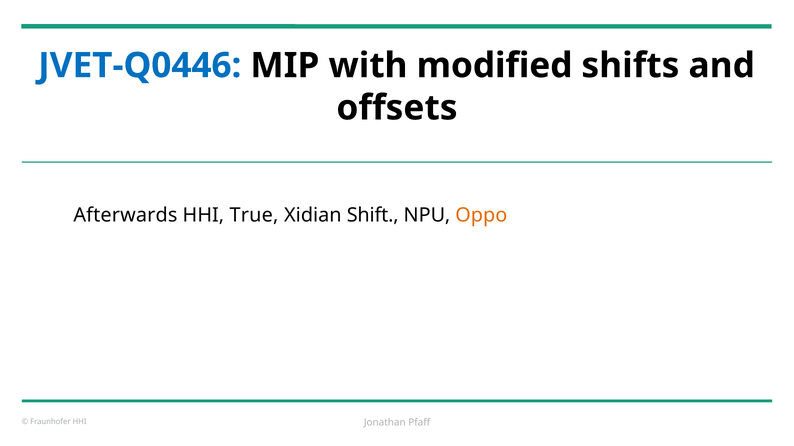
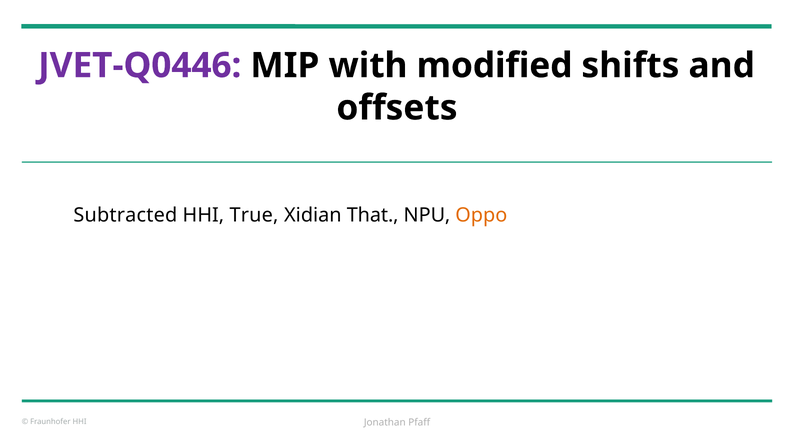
JVET-Q0446 colour: blue -> purple
Afterwards: Afterwards -> Subtracted
Shift: Shift -> That
